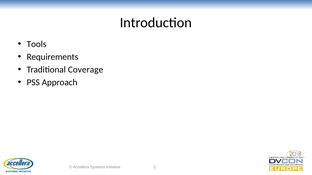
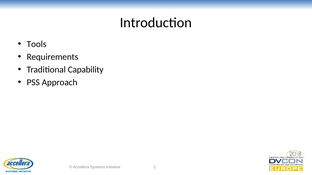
Coverage: Coverage -> Capability
